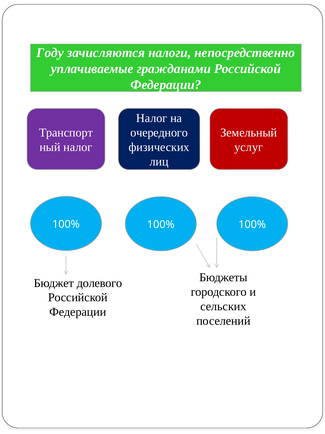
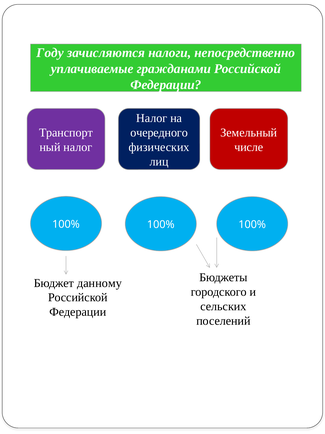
услуг: услуг -> числе
долевого: долевого -> данному
